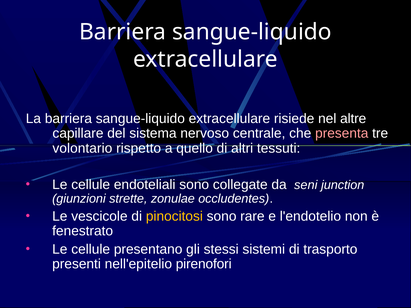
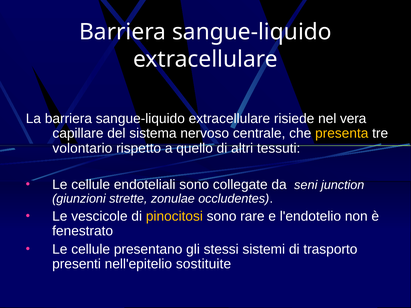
altre: altre -> vera
presenta colour: pink -> yellow
pirenofori: pirenofori -> sostituite
